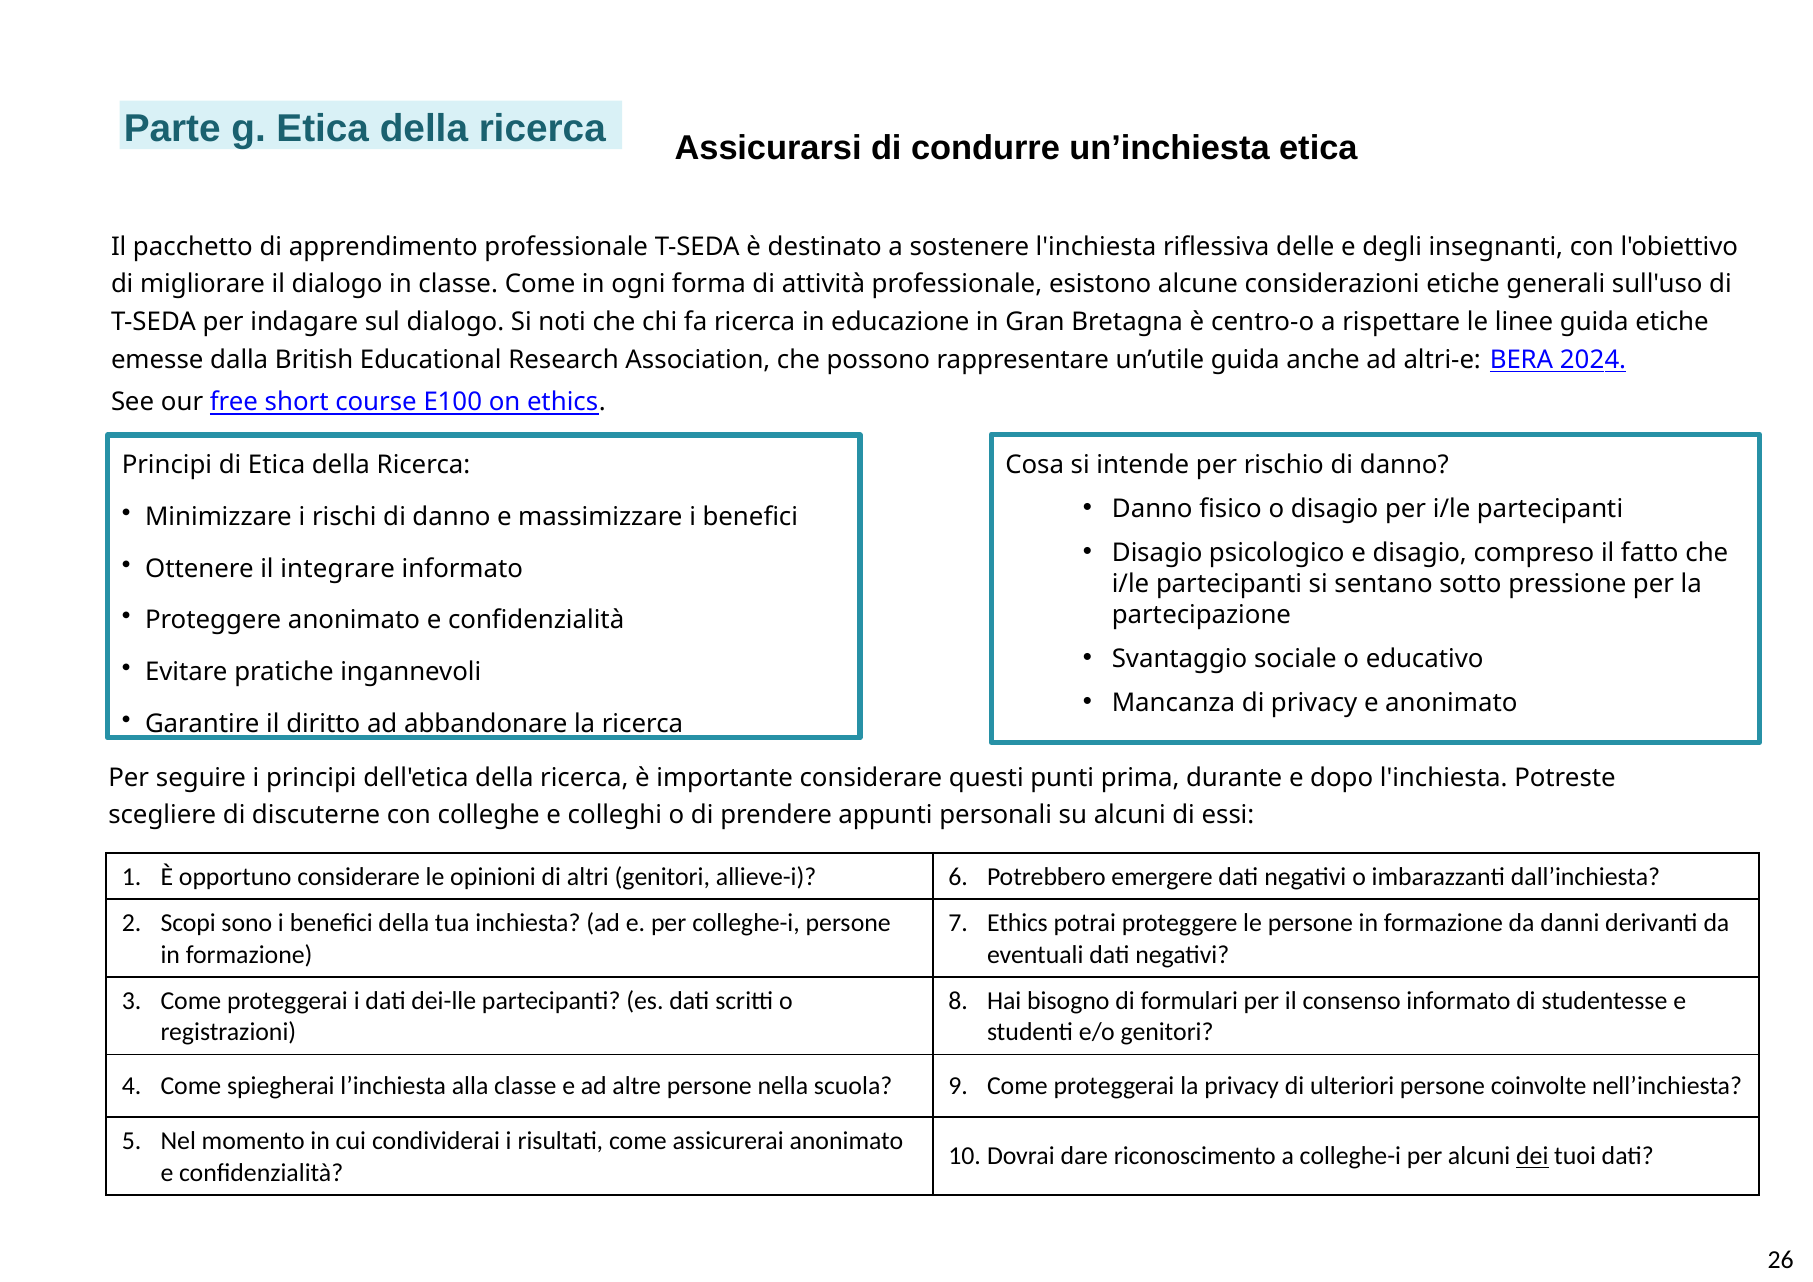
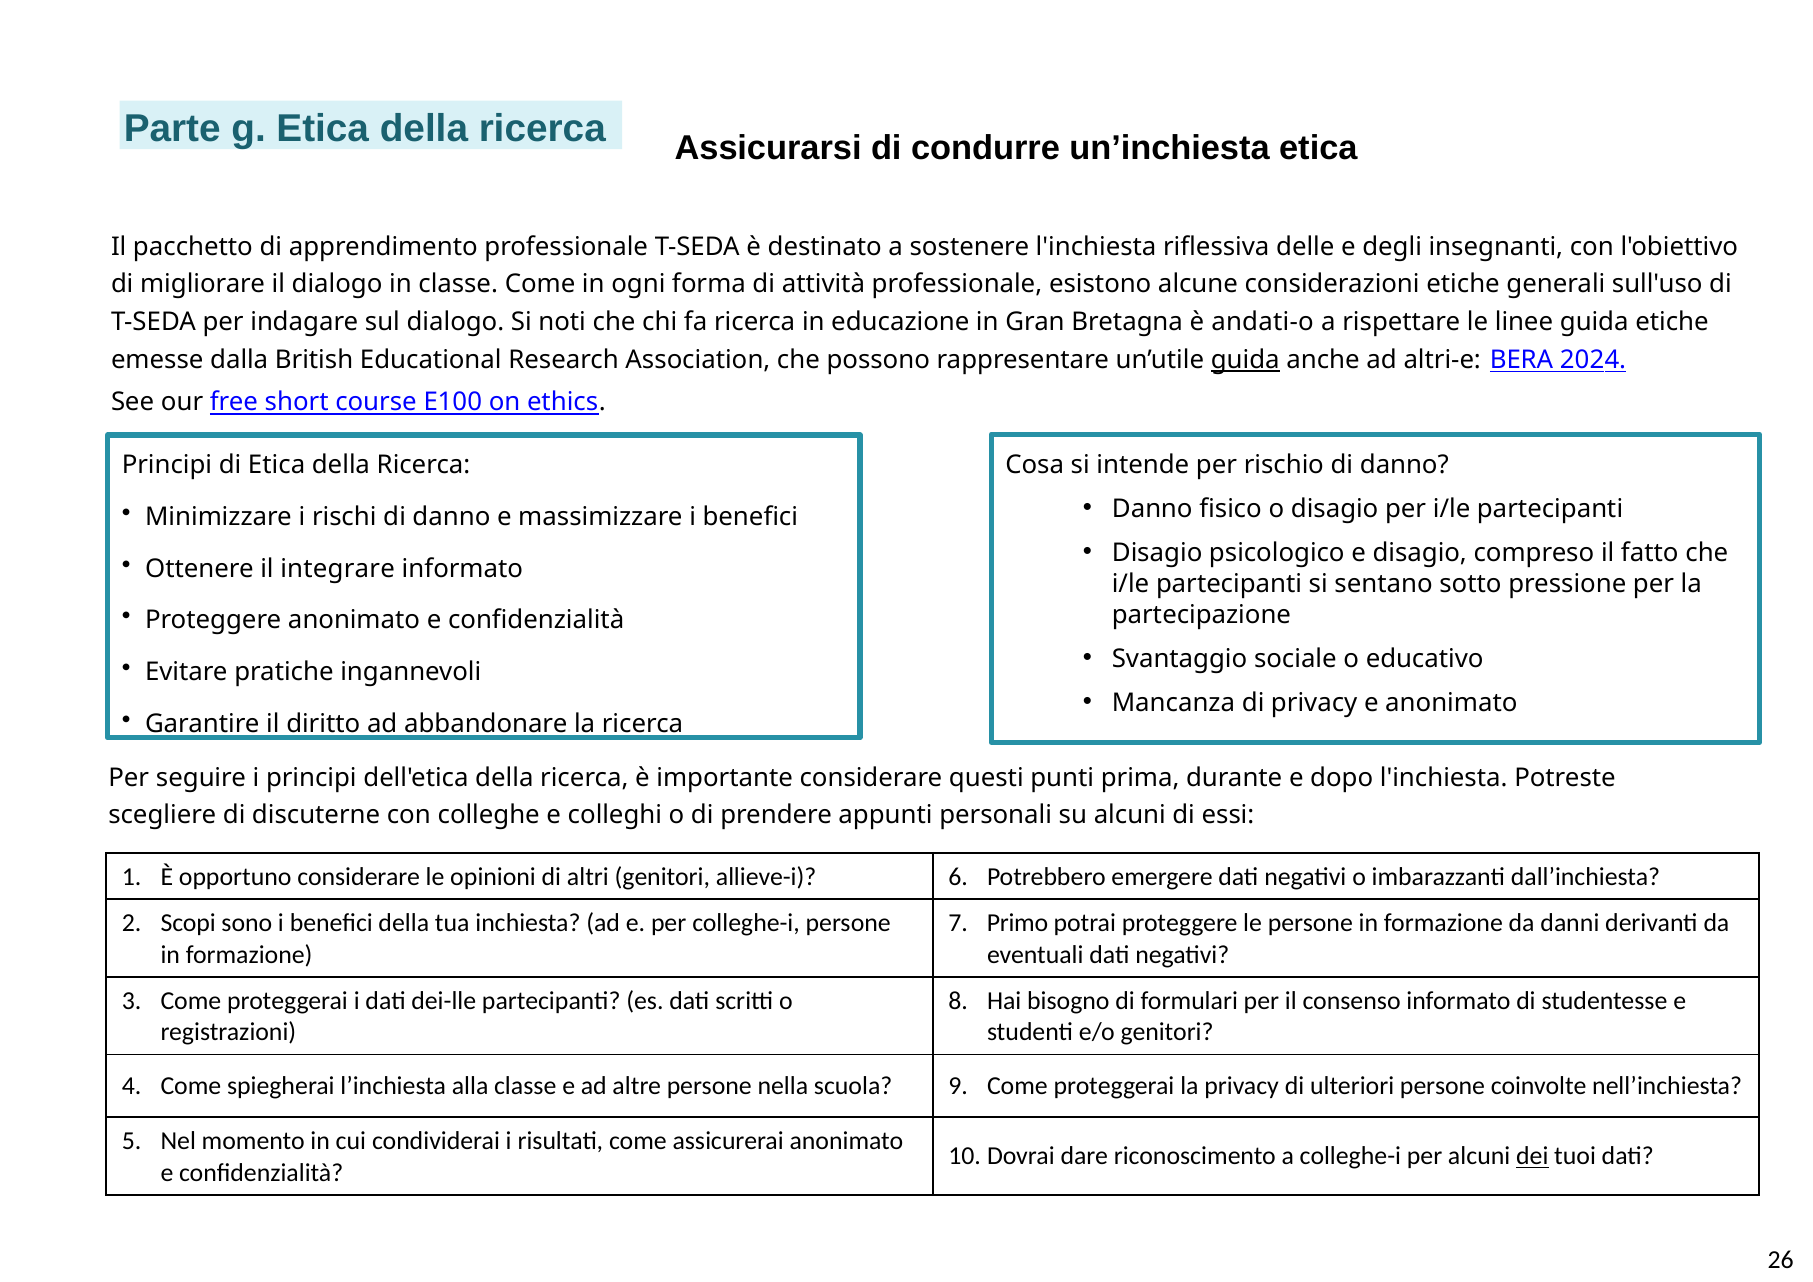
centro-o: centro-o -> andati-o
guida at (1245, 360) underline: none -> present
Ethics at (1017, 923): Ethics -> Primo
